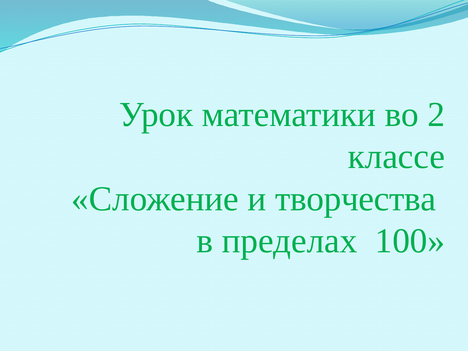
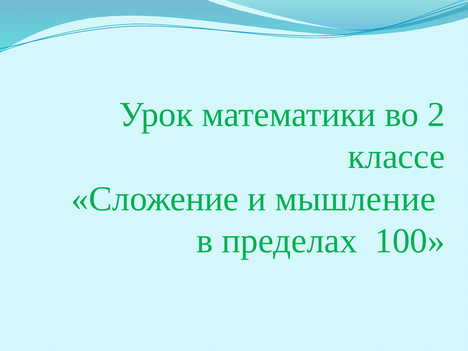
творчества: творчества -> мышление
